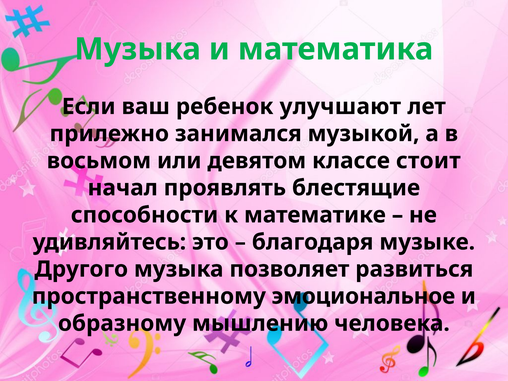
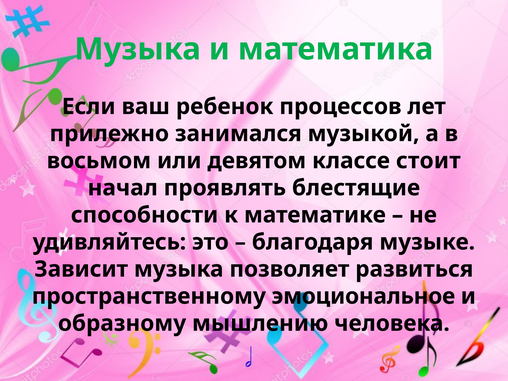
улучшают: улучшают -> процессов
Другого: Другого -> Зависит
